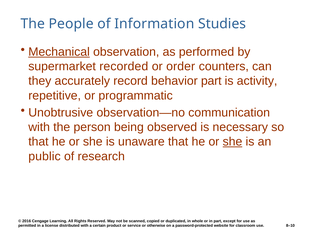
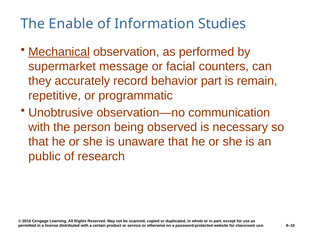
People: People -> Enable
recorded: recorded -> message
order: order -> facial
activity: activity -> remain
she at (232, 142) underline: present -> none
